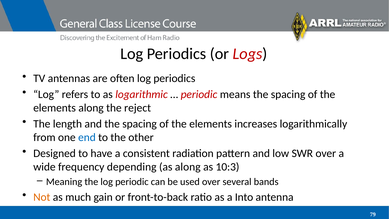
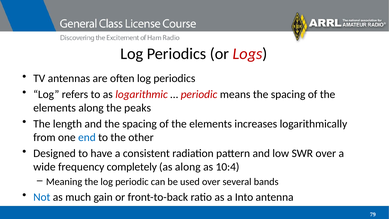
reject: reject -> peaks
depending: depending -> completely
10:3: 10:3 -> 10:4
Not colour: orange -> blue
